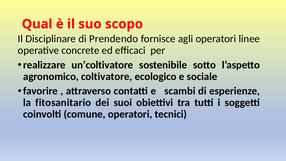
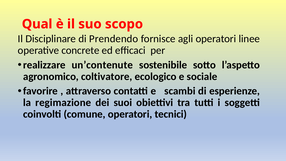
un’coltivatore: un’coltivatore -> un’contenute
fitosanitario: fitosanitario -> regimazione
